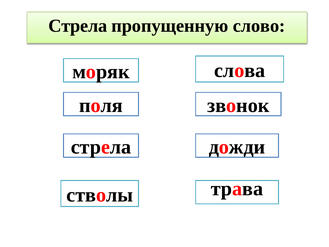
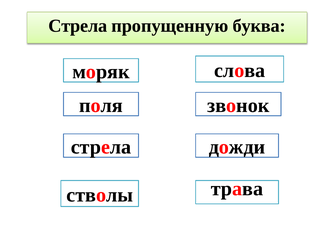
слово: слово -> буква
